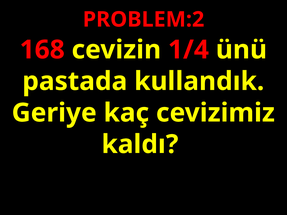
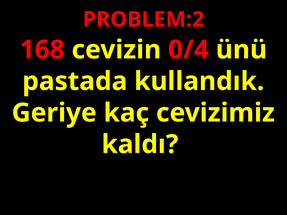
1/4: 1/4 -> 0/4
